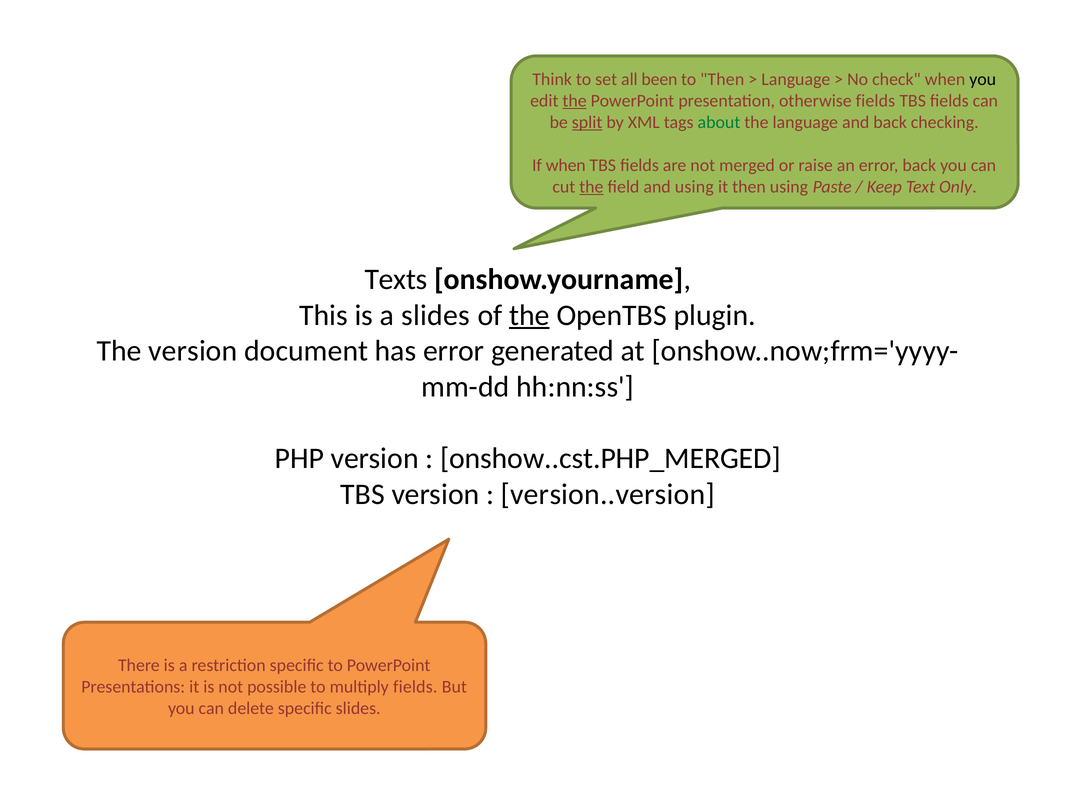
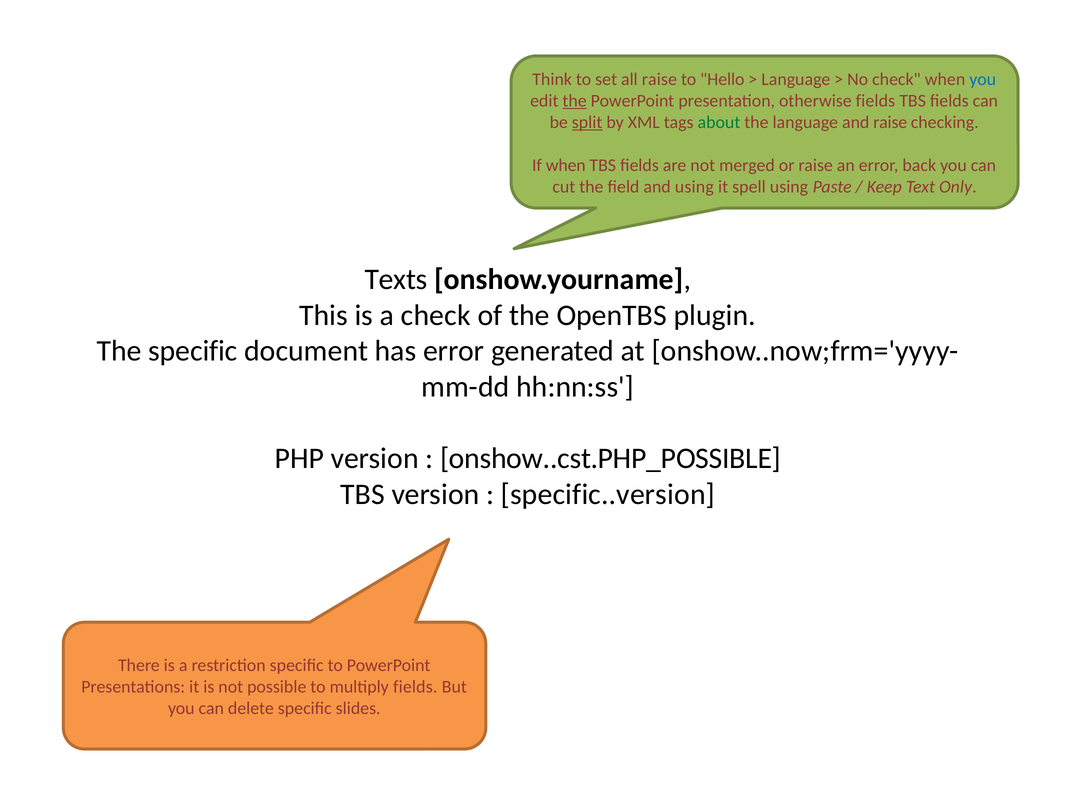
all been: been -> raise
to Then: Then -> Hello
you at (983, 79) colour: black -> blue
and back: back -> raise
the at (591, 187) underline: present -> none
it then: then -> spell
a slides: slides -> check
the at (529, 315) underline: present -> none
The version: version -> specific
onshow..cst.PHP_MERGED: onshow..cst.PHP_MERGED -> onshow..cst.PHP_POSSIBLE
version..version: version..version -> specific..version
